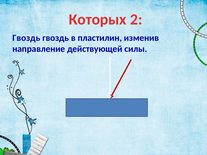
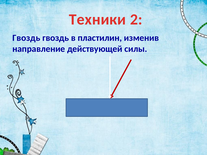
Которых: Которых -> Техники
